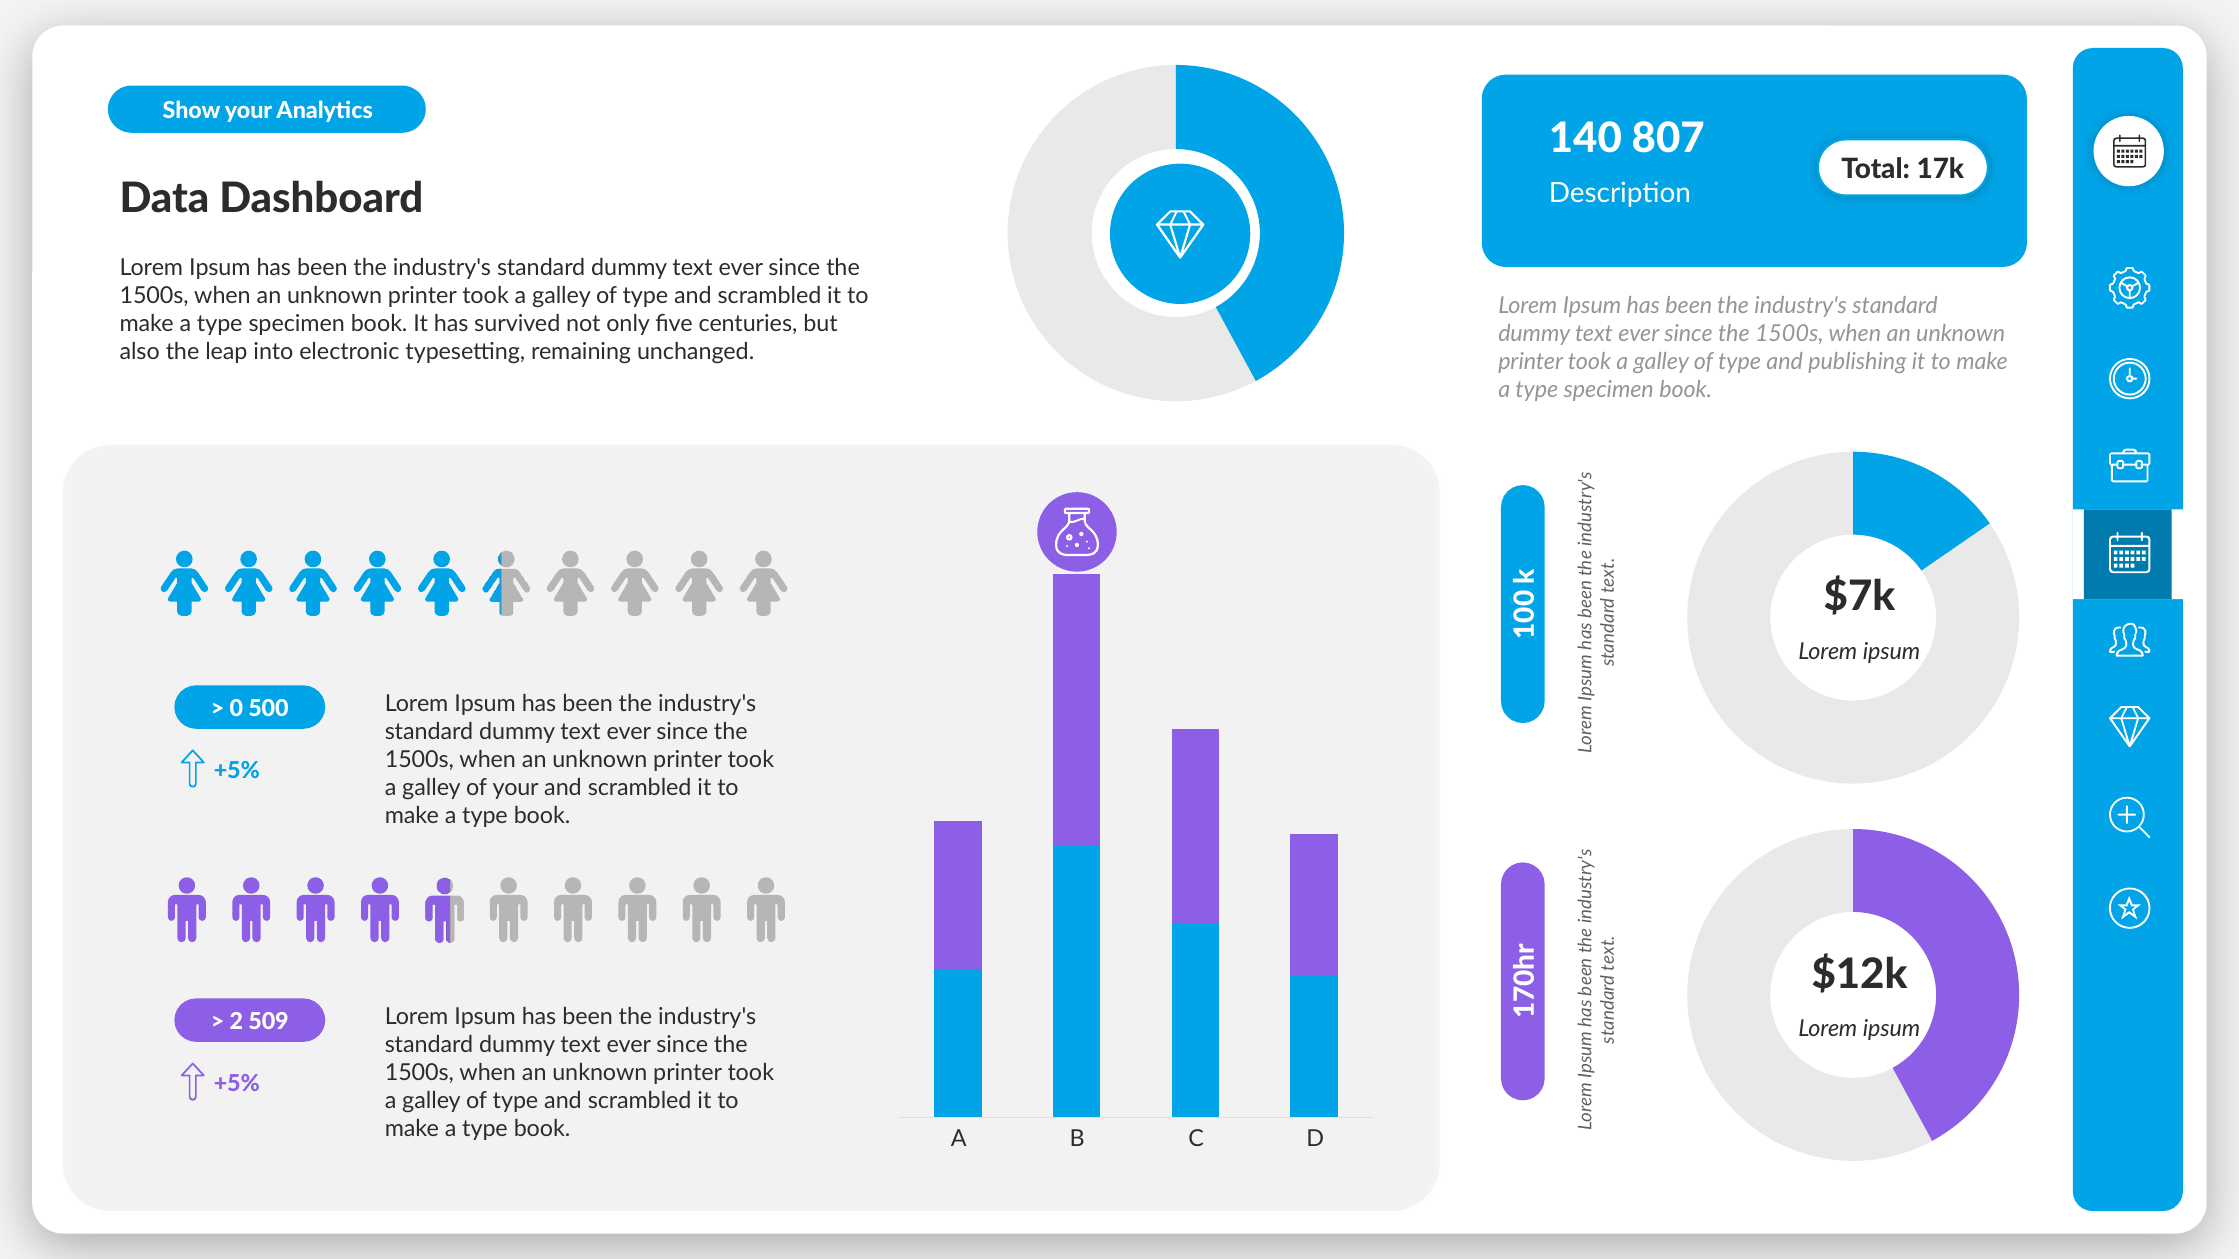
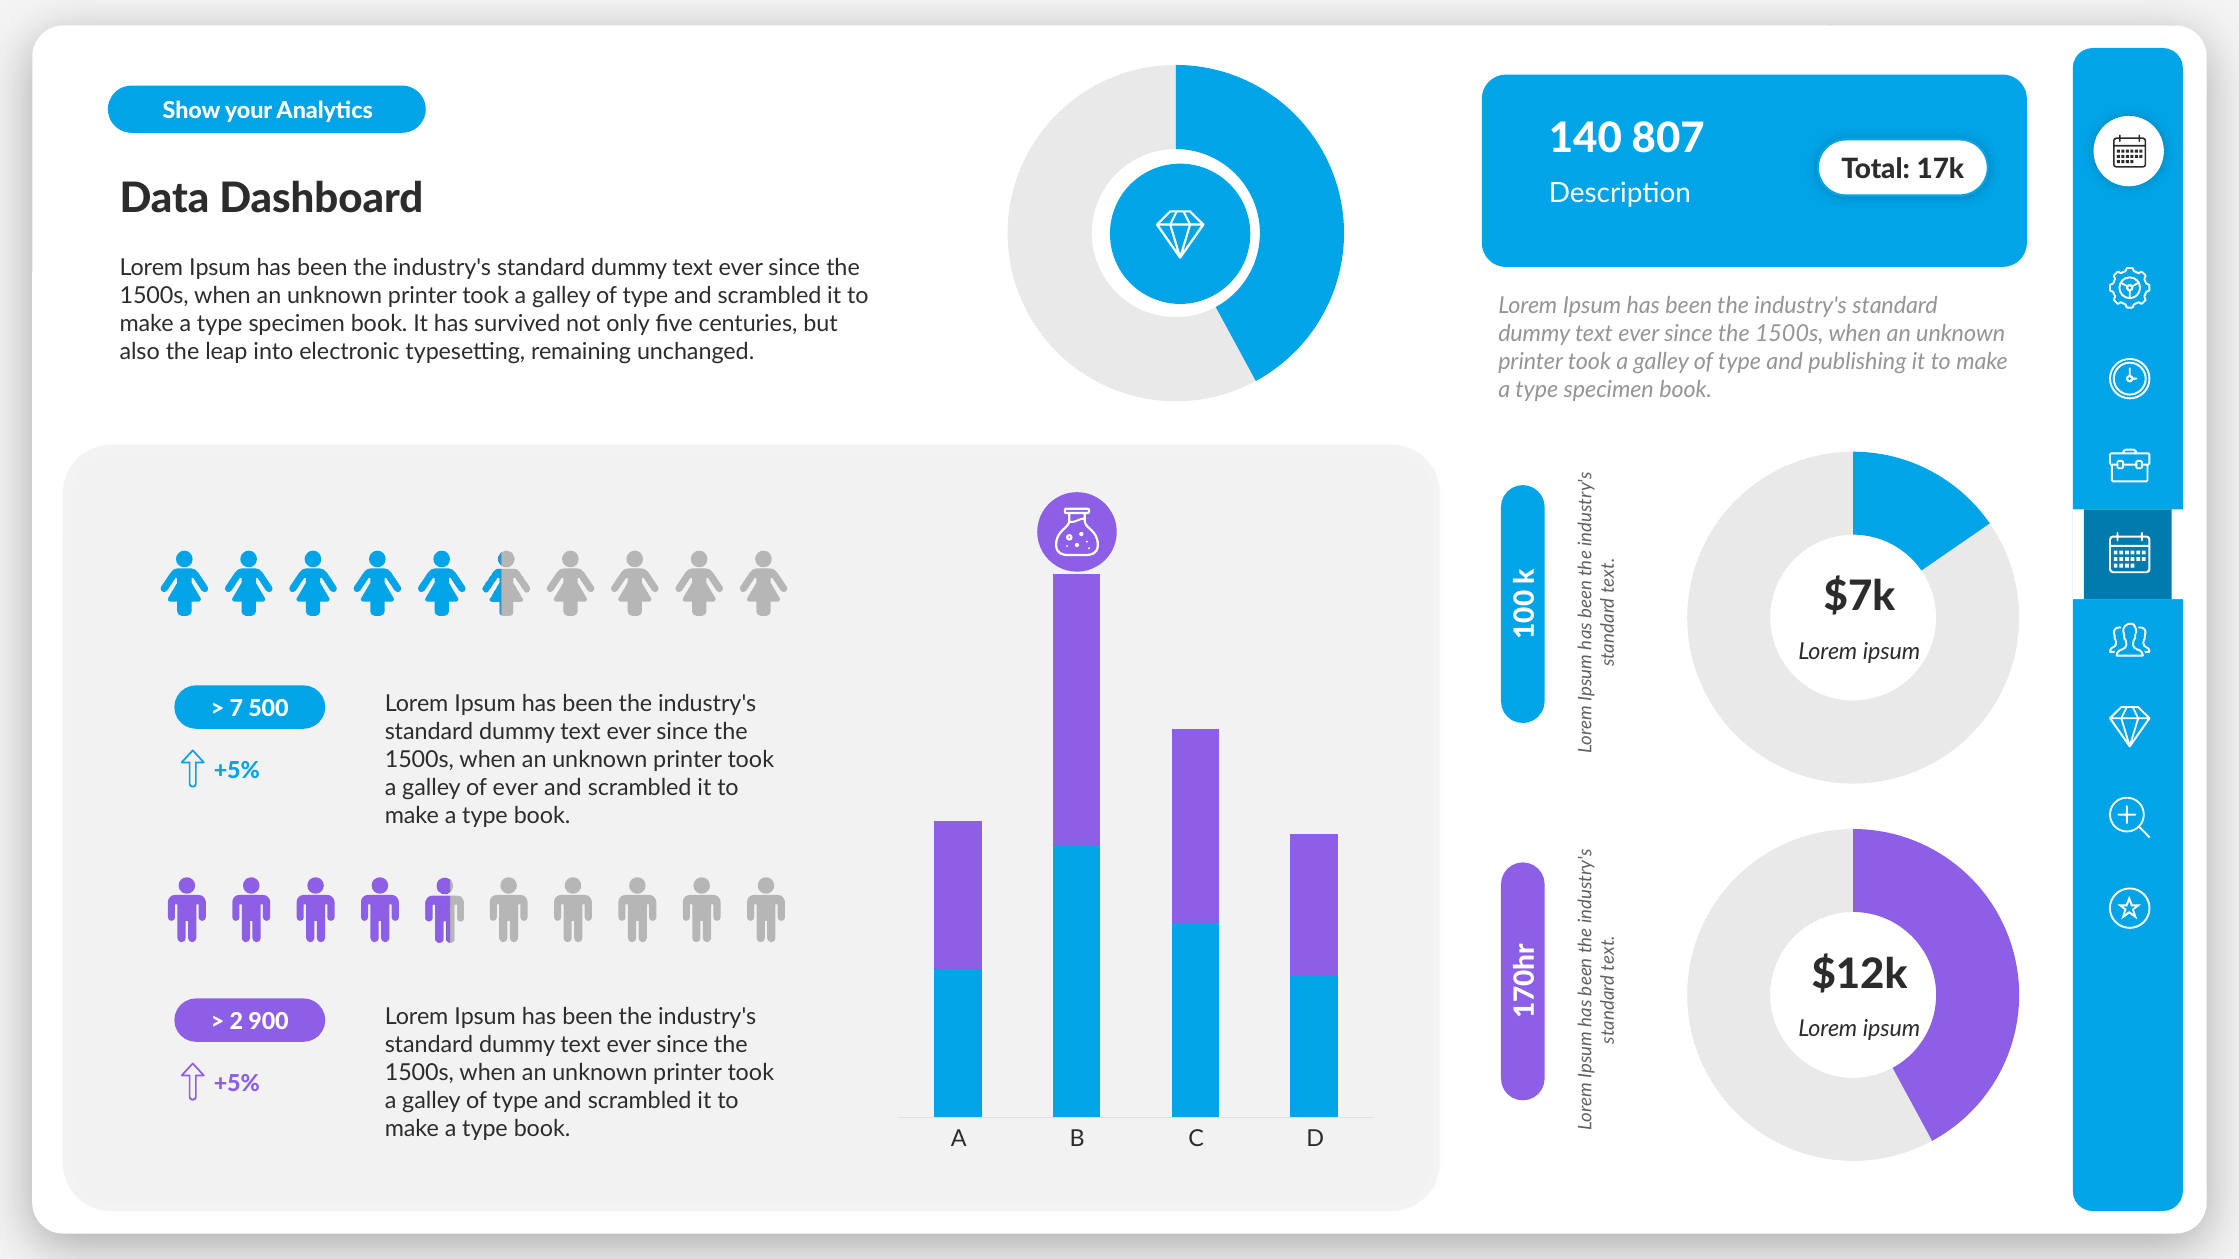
0 at (236, 709): 0 -> 7
of your: your -> ever
509: 509 -> 900
